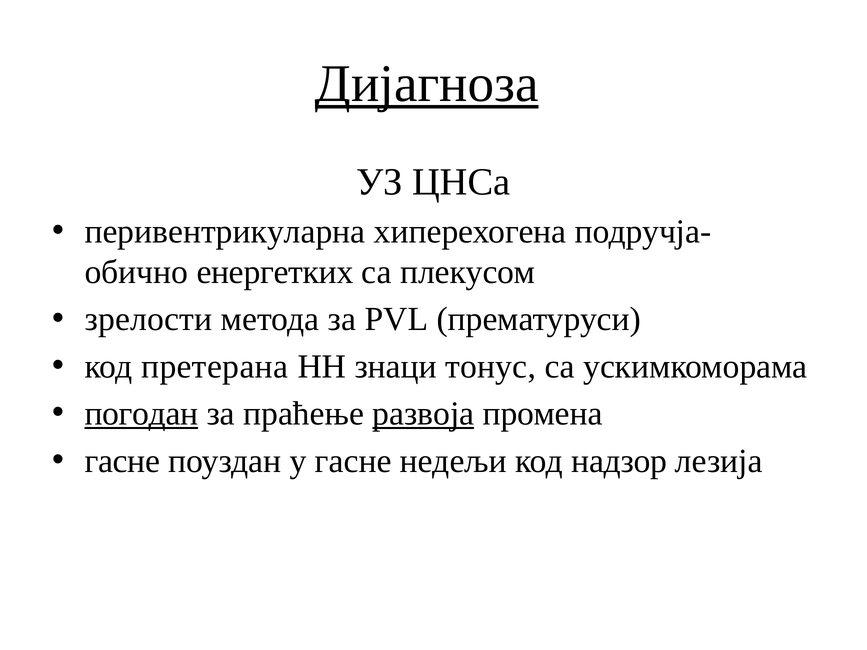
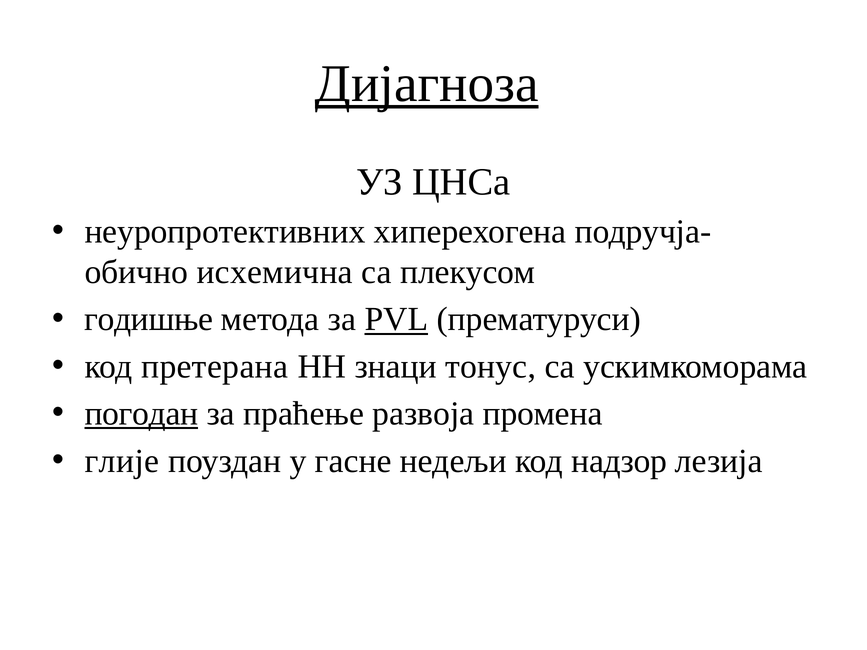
перивентрикуларна: перивентрикуларна -> неуропротективних
енергетких: енергетких -> исхемична
зрелости: зрелости -> годишње
PVL underline: none -> present
развоја underline: present -> none
гасне at (122, 461): гасне -> глије
